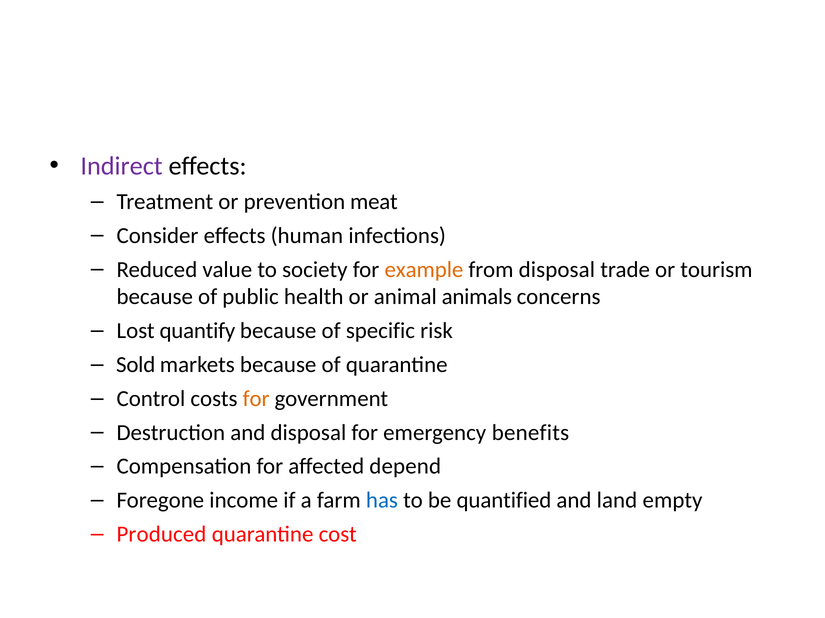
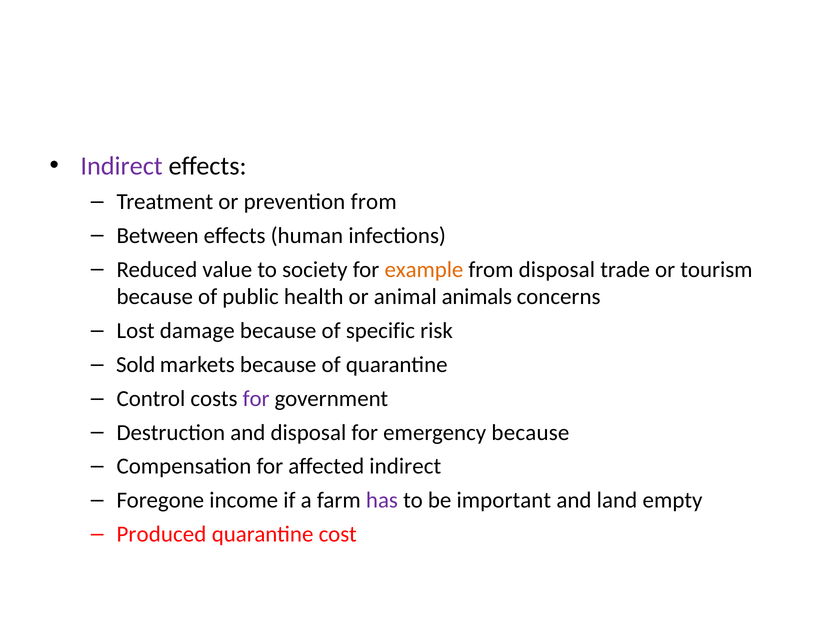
prevention meat: meat -> from
Consider: Consider -> Between
quantify: quantify -> damage
for at (256, 399) colour: orange -> purple
emergency benefits: benefits -> because
affected depend: depend -> indirect
has colour: blue -> purple
quantified: quantified -> important
